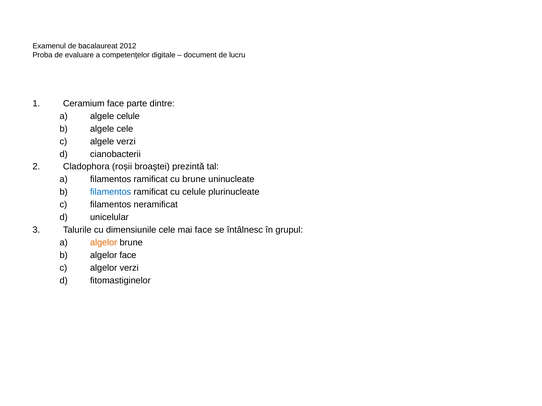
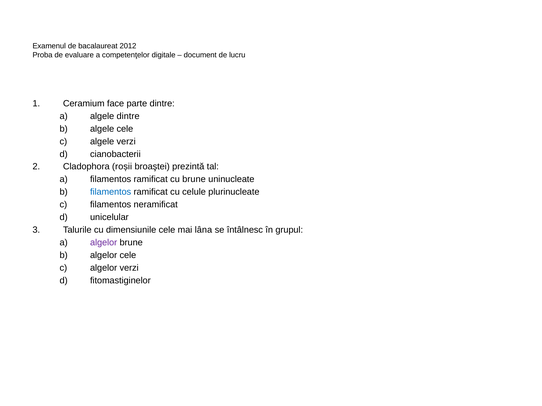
algele celule: celule -> dintre
mai face: face -> lâna
algelor at (104, 243) colour: orange -> purple
algelor face: face -> cele
